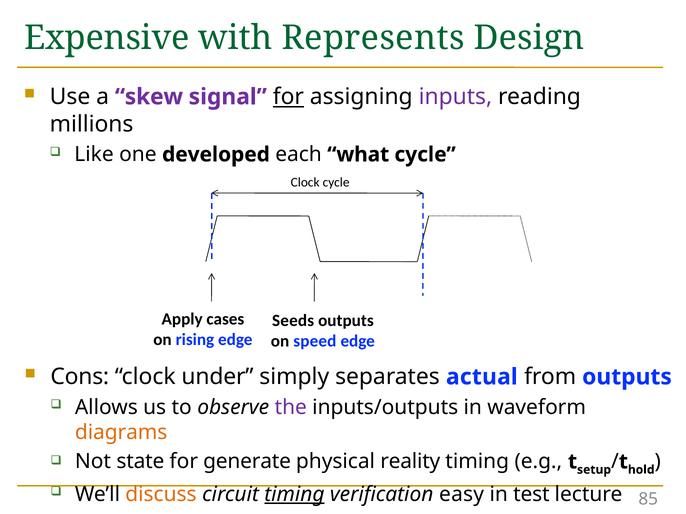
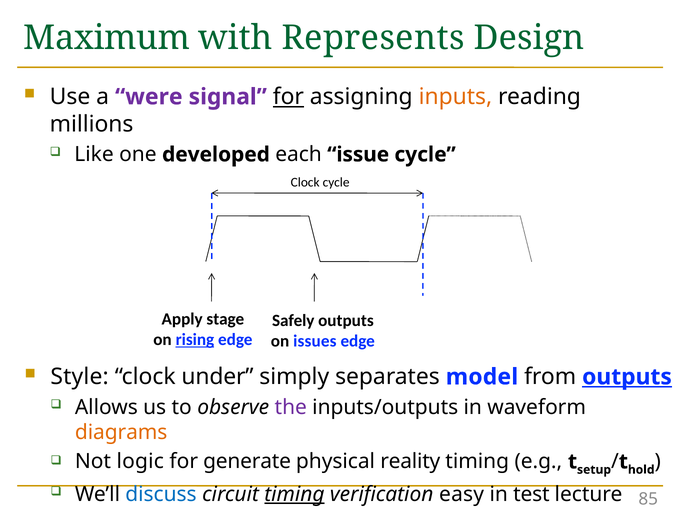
Expensive: Expensive -> Maximum
skew: skew -> were
inputs colour: purple -> orange
what: what -> issue
cases: cases -> stage
Seeds: Seeds -> Safely
rising underline: none -> present
speed: speed -> issues
Cons: Cons -> Style
actual: actual -> model
outputs at (627, 377) underline: none -> present
state: state -> logic
discuss colour: orange -> blue
